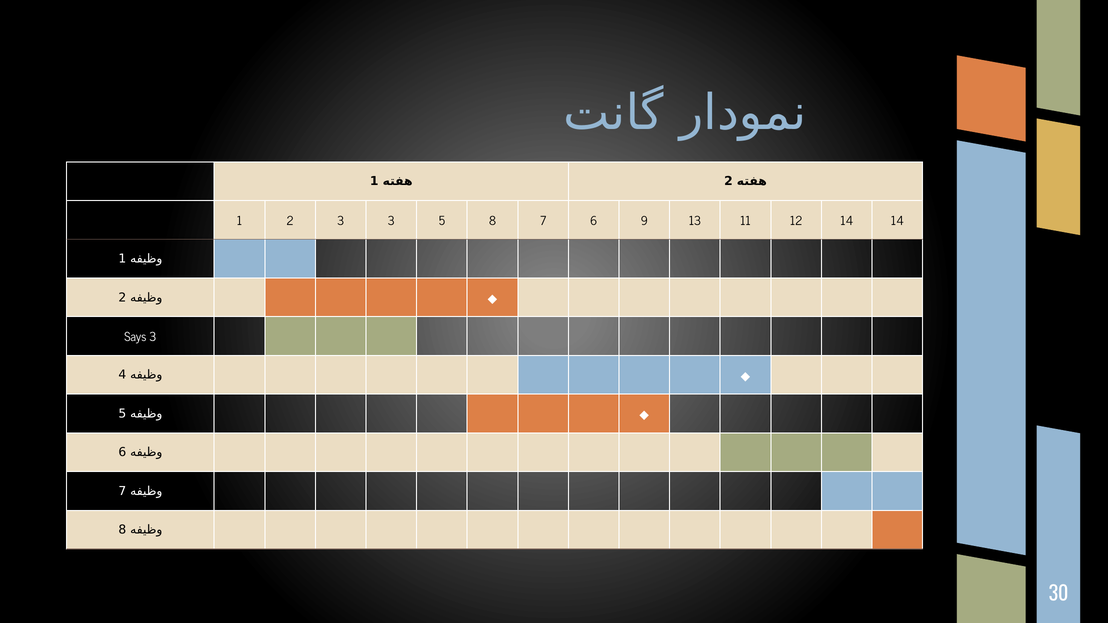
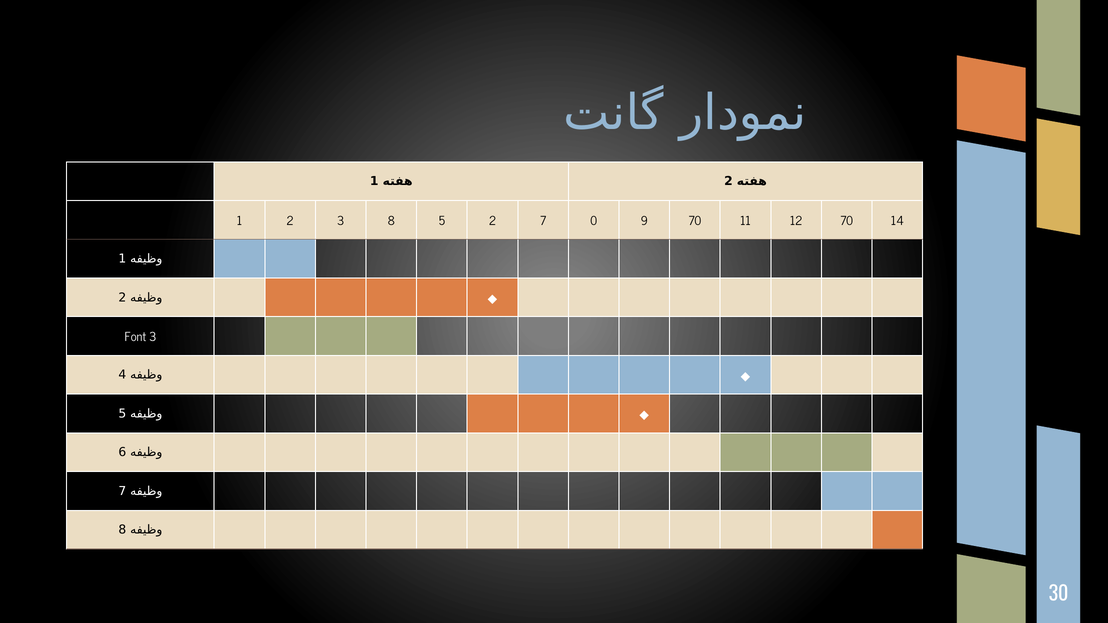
3 3: 3 -> 8
5 8: 8 -> 2
7 6: 6 -> 0
9 13: 13 -> 70
12 14: 14 -> 70
Says: Says -> Font
